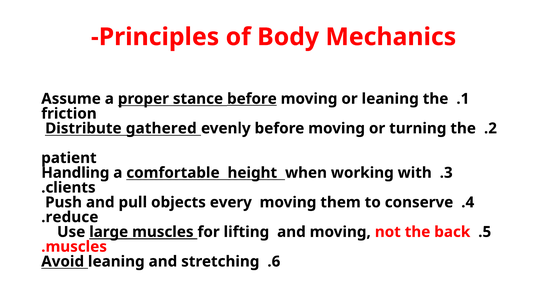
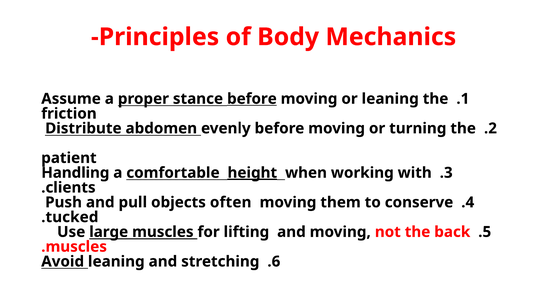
gathered: gathered -> abdomen
height underline: none -> present
every: every -> often
reduce: reduce -> tucked
